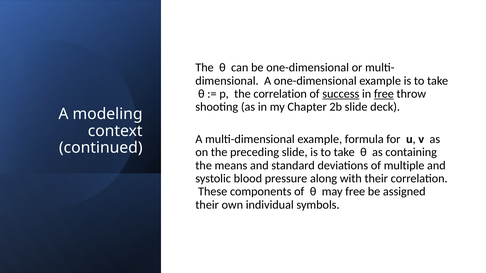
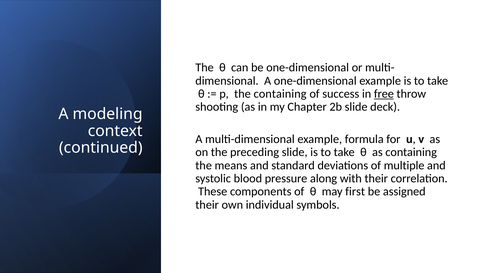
the correlation: correlation -> containing
success underline: present -> none
may free: free -> first
